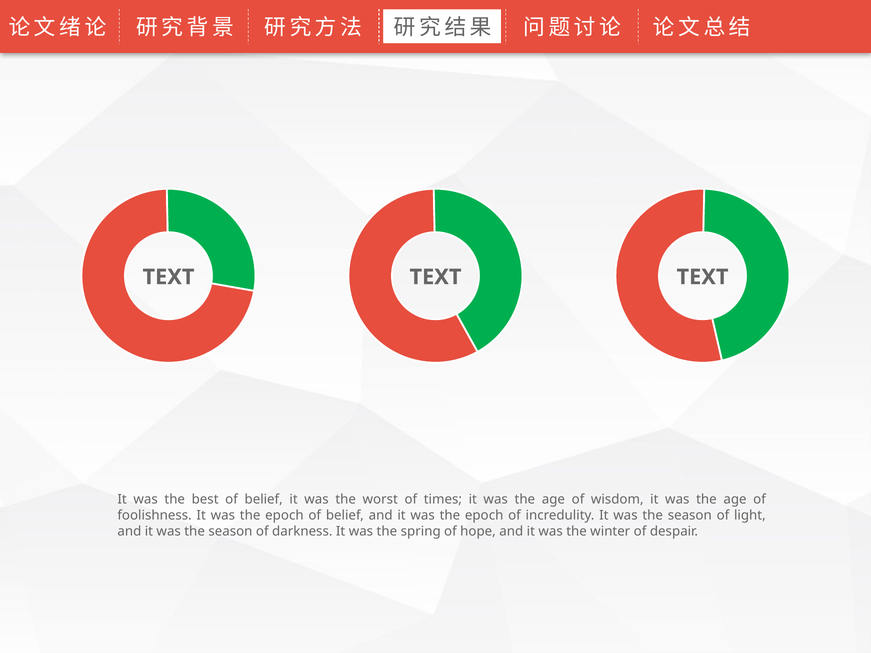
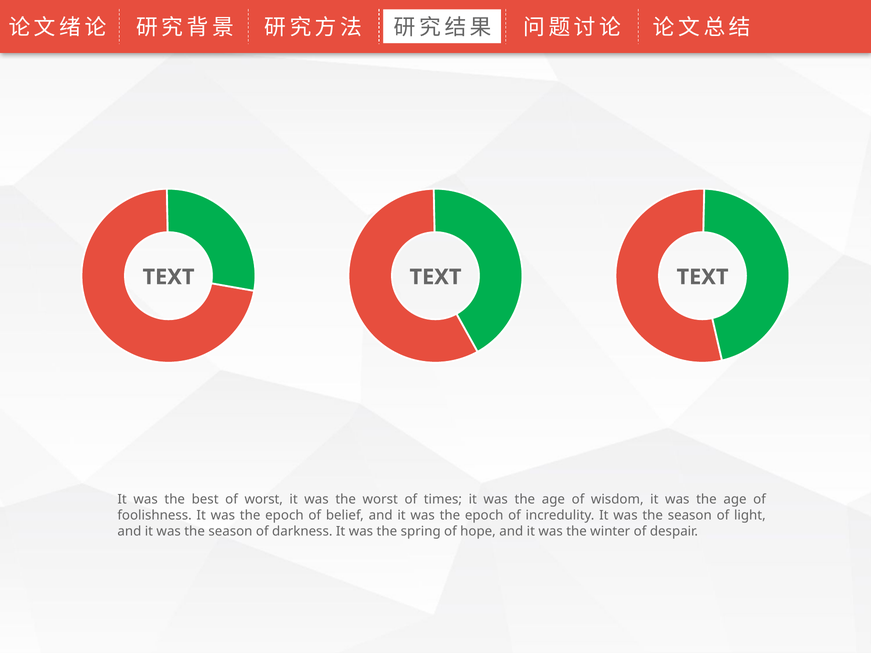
best of belief: belief -> worst
